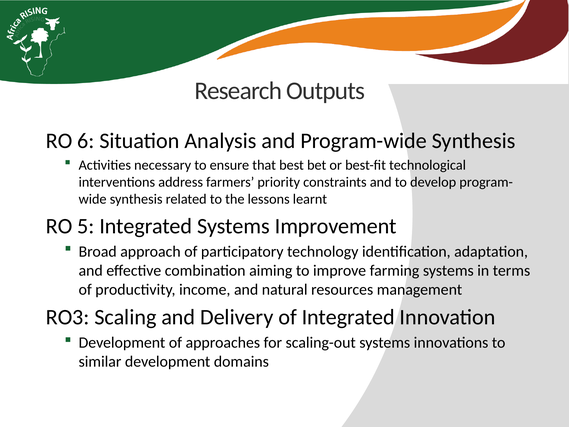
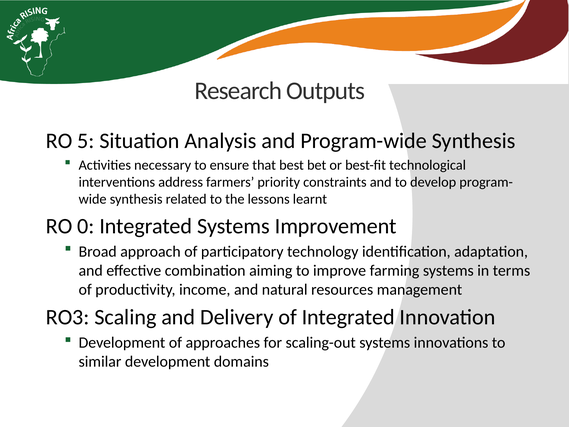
6: 6 -> 5
5: 5 -> 0
